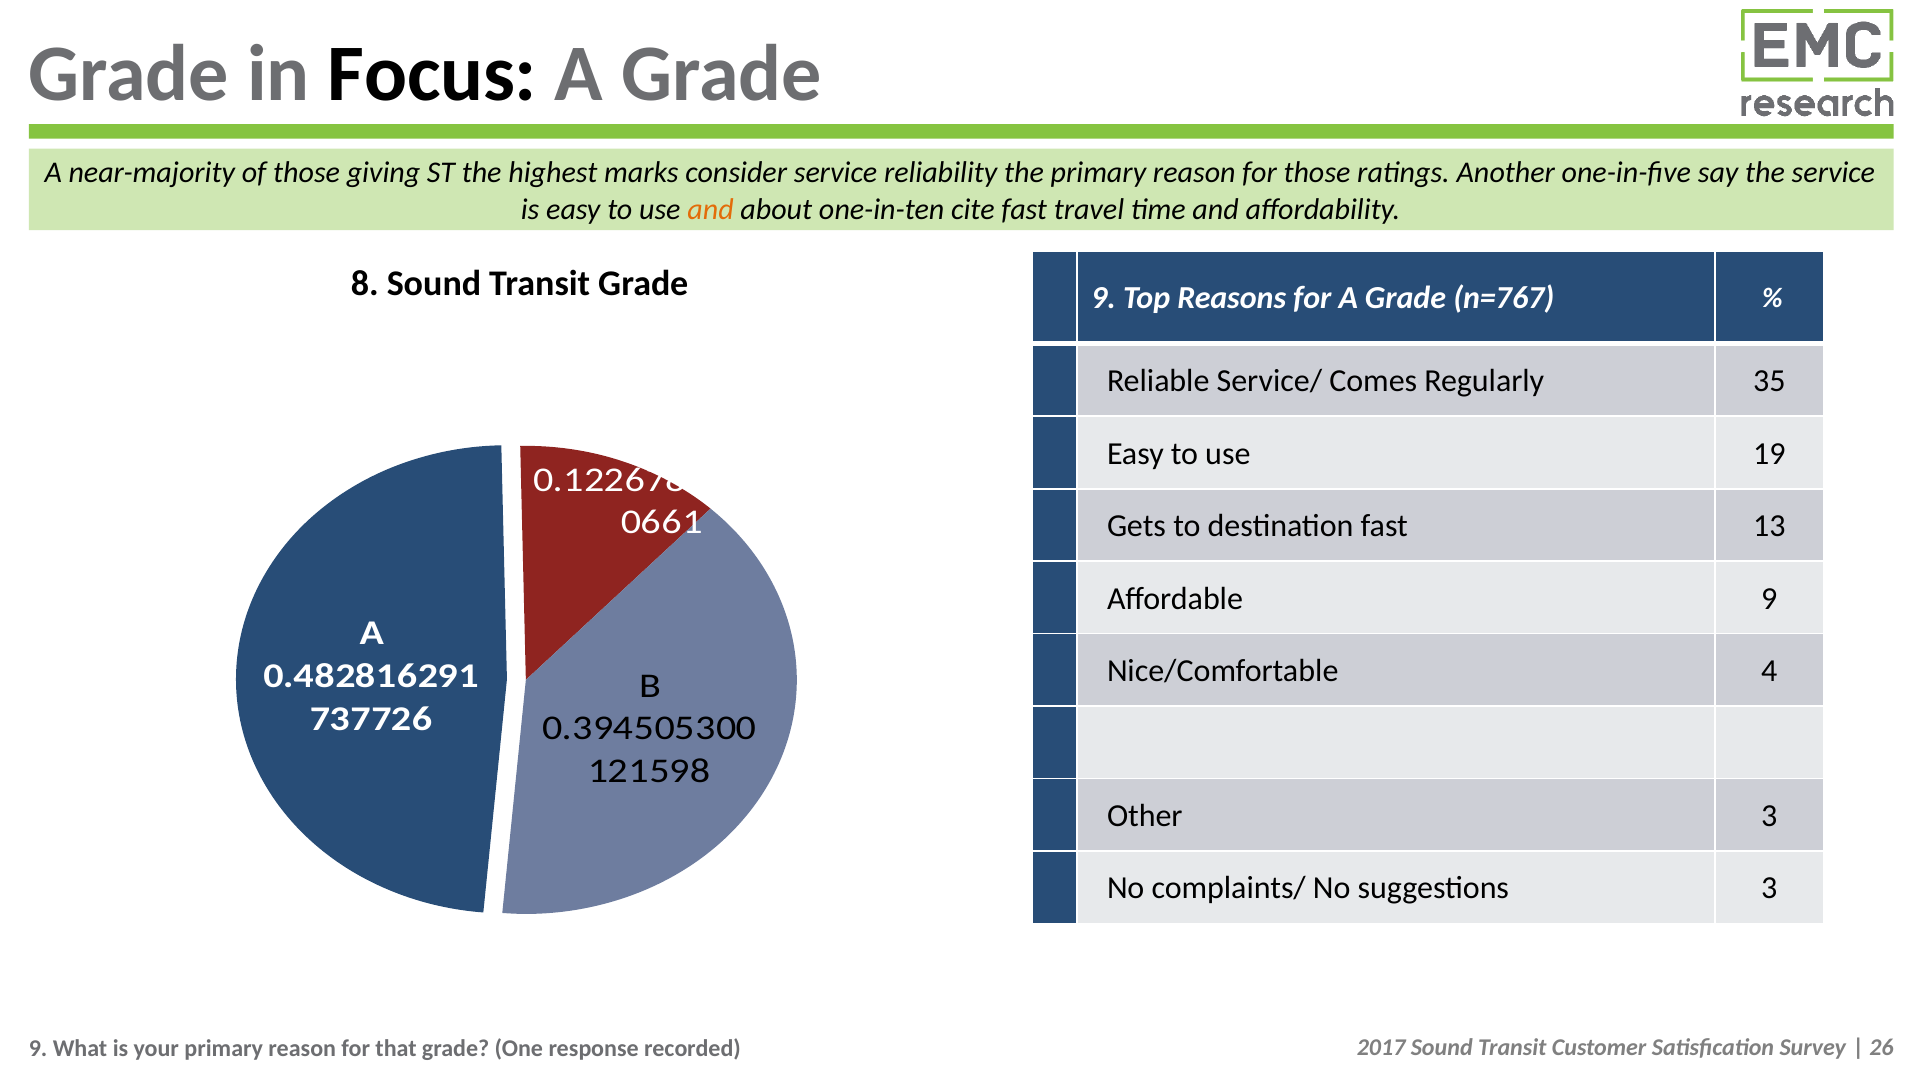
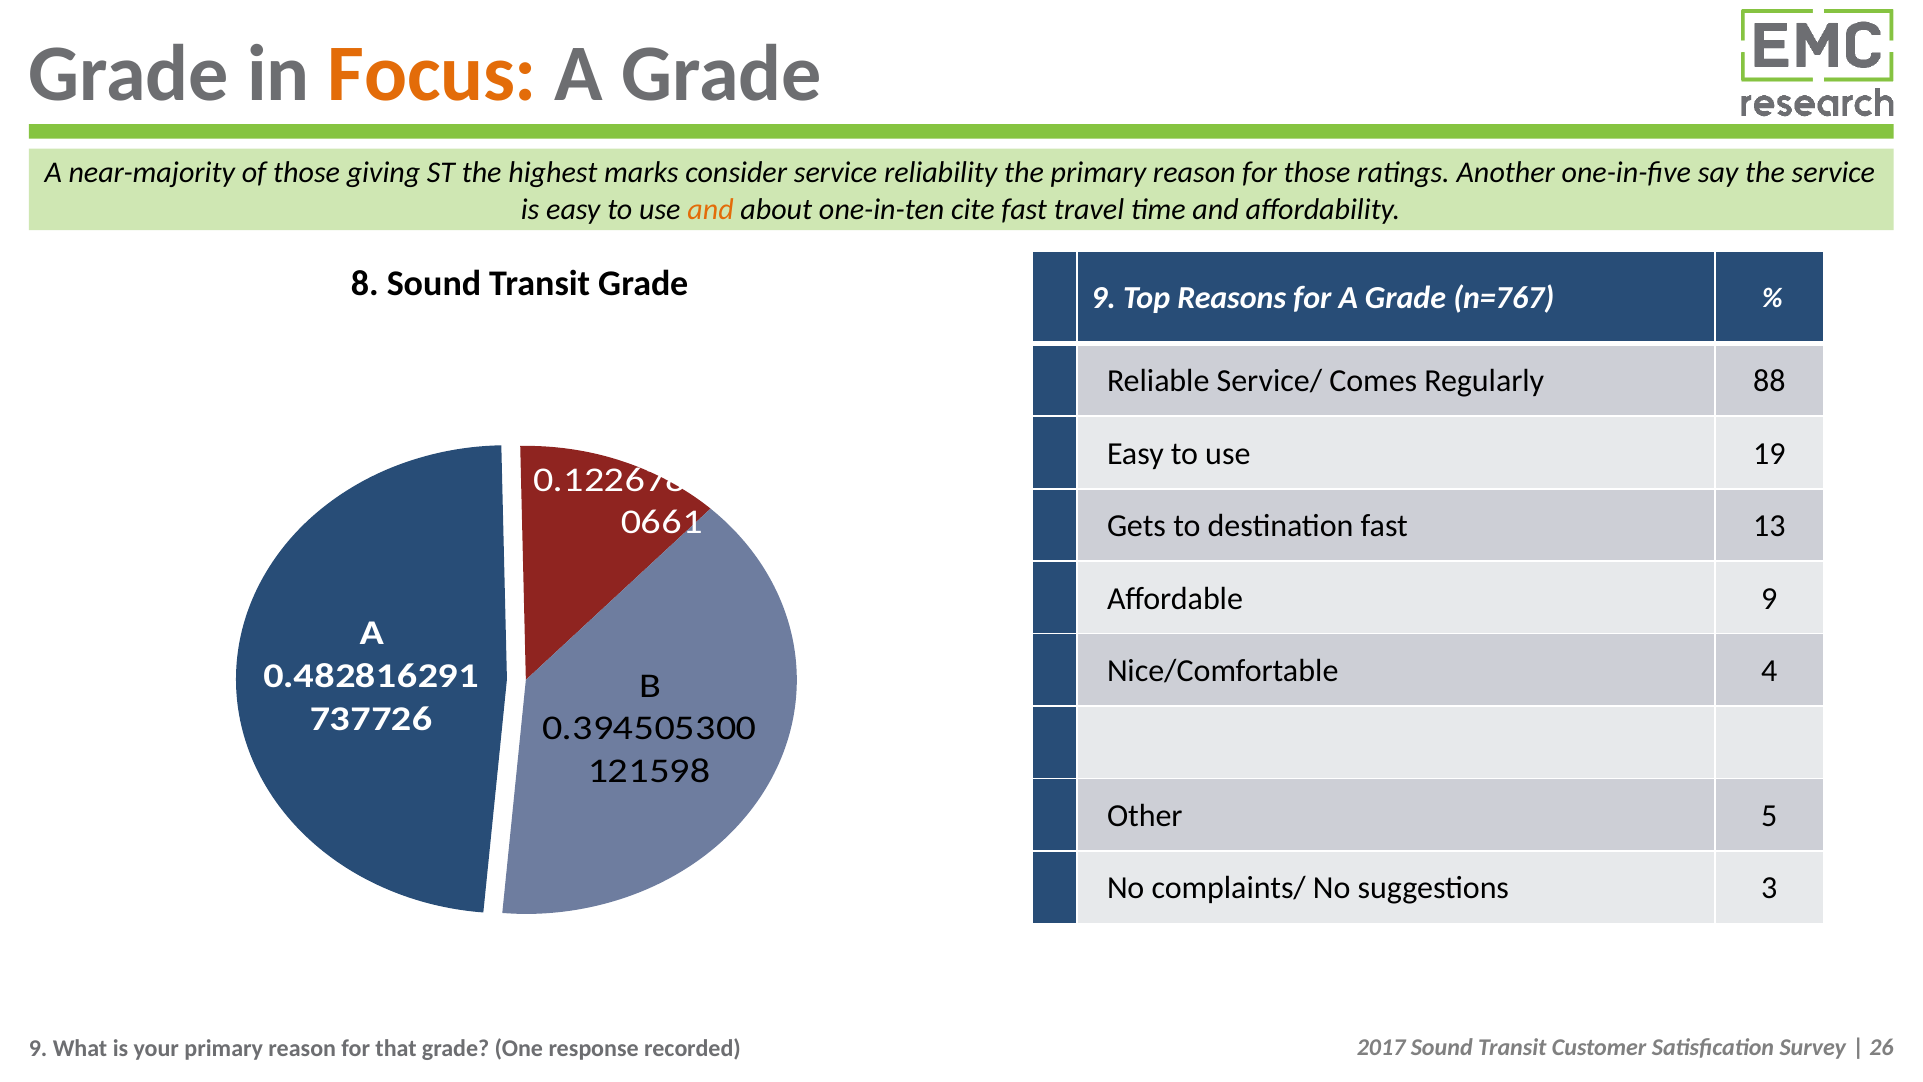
Focus colour: black -> orange
35: 35 -> 88
Other 3: 3 -> 5
